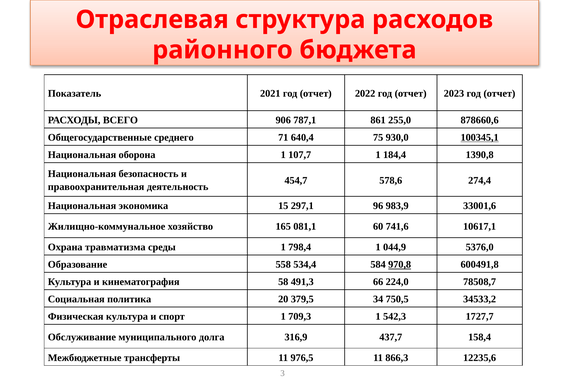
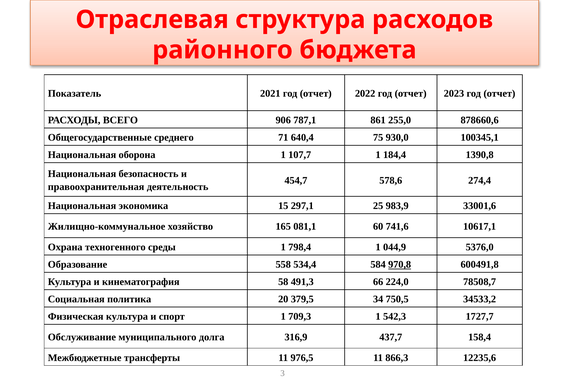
100345,1 underline: present -> none
96: 96 -> 25
травматизма: травматизма -> техногенного
